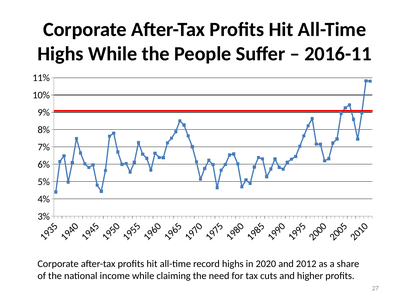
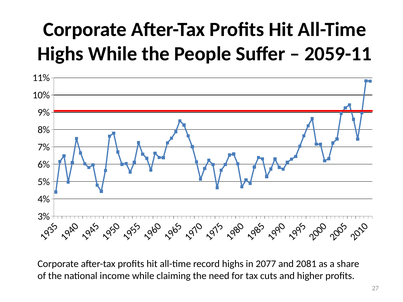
2016-11: 2016-11 -> 2059-11
2020: 2020 -> 2077
2012: 2012 -> 2081
